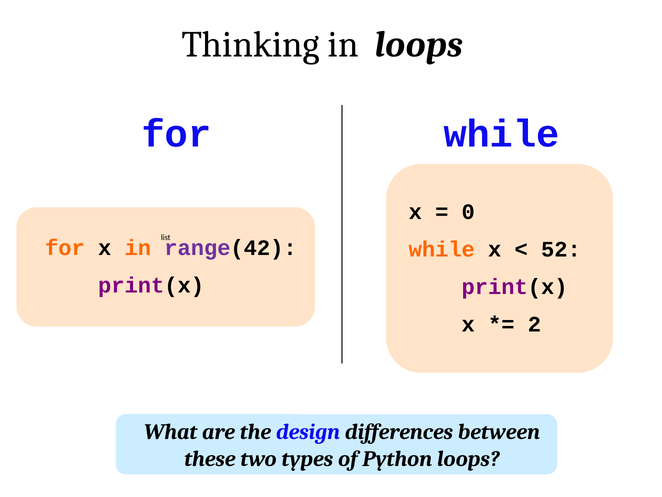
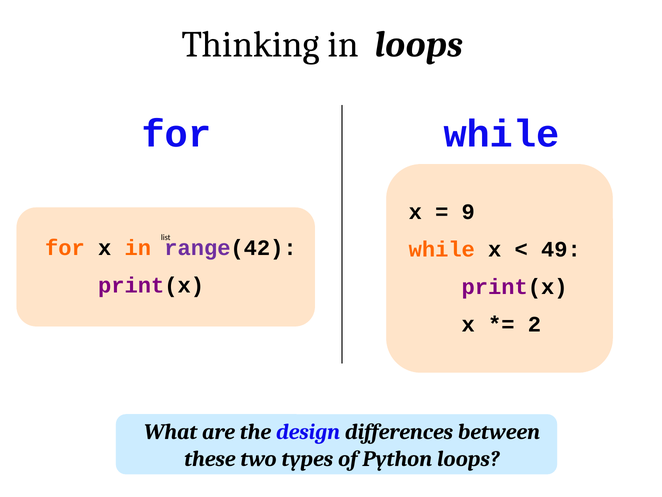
0: 0 -> 9
52: 52 -> 49
